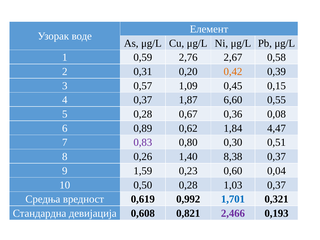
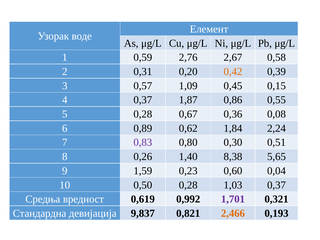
6,60: 6,60 -> 0,86
4,47: 4,47 -> 2,24
8,38 0,37: 0,37 -> 5,65
1,701 colour: blue -> purple
0,608: 0,608 -> 9,837
2,466 colour: purple -> orange
